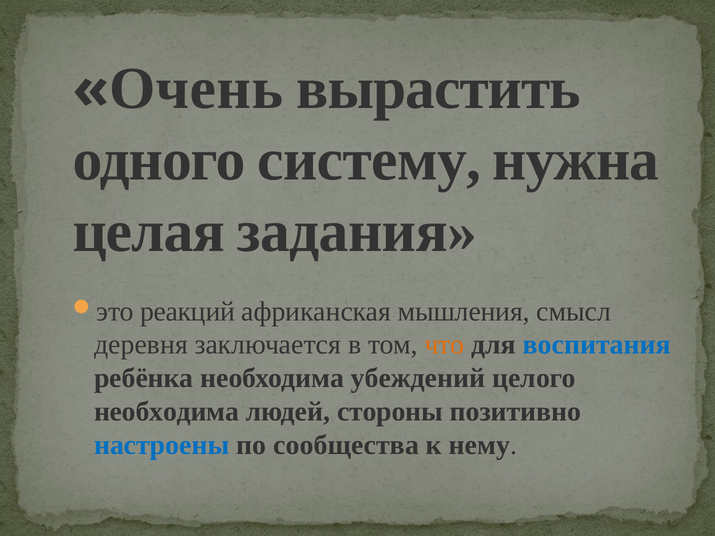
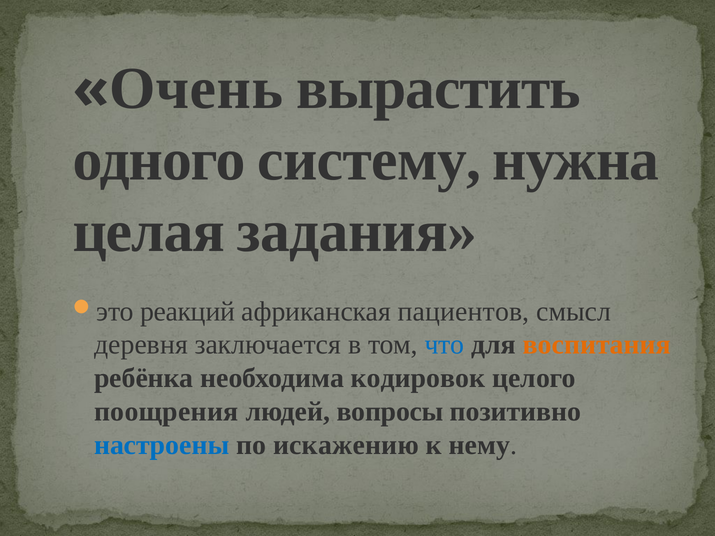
мышления: мышления -> пациентов
что colour: orange -> blue
воспитания colour: blue -> orange
убеждений: убеждений -> кодировок
необходима at (167, 412): необходима -> поощрения
стороны: стороны -> вопросы
сообщества: сообщества -> искажению
